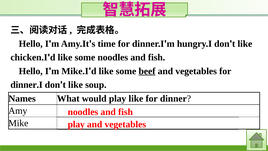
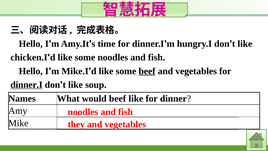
dinner.I at (27, 85) underline: none -> present
would play: play -> beef
play at (76, 124): play -> they
